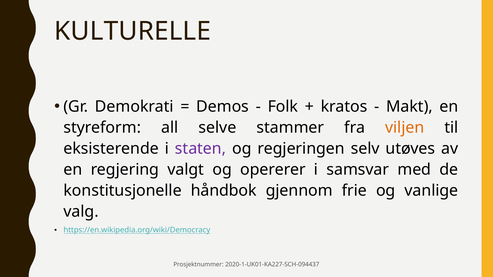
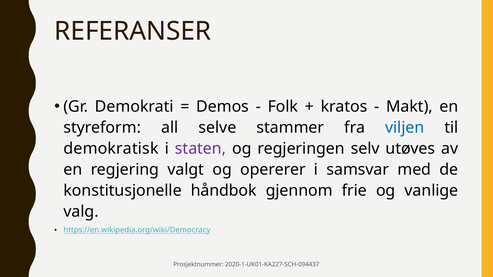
KULTURELLE: KULTURELLE -> REFERANSER
viljen colour: orange -> blue
eksisterende: eksisterende -> demokratisk
